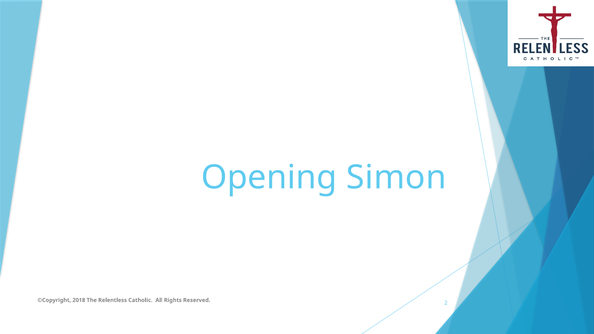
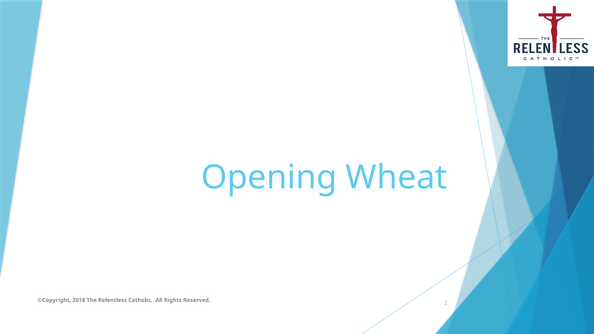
Simon: Simon -> Wheat
